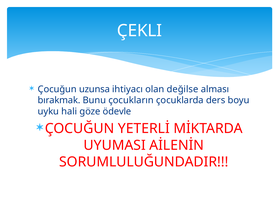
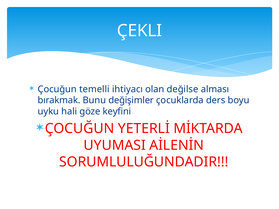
uzunsa: uzunsa -> temelli
çocukların: çocukların -> değişimler
ödevle: ödevle -> keyfini
